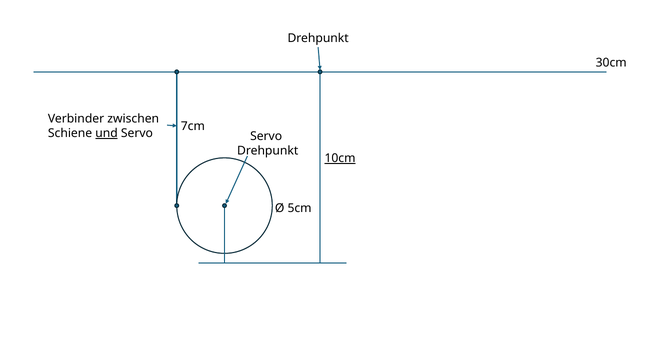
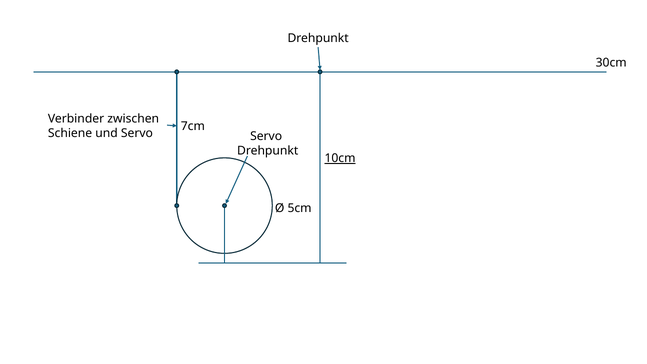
und underline: present -> none
